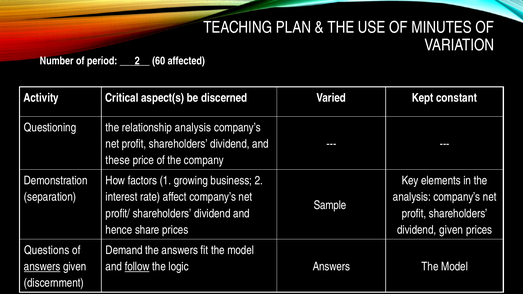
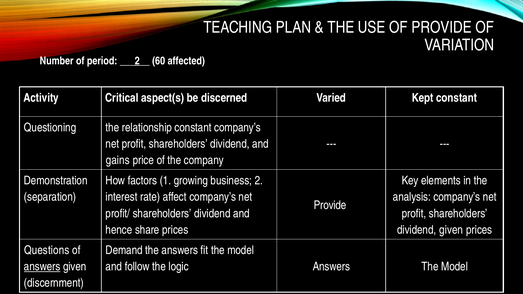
OF MINUTES: MINUTES -> PROVIDE
relationship analysis: analysis -> constant
these: these -> gains
Sample at (330, 205): Sample -> Provide
follow underline: present -> none
